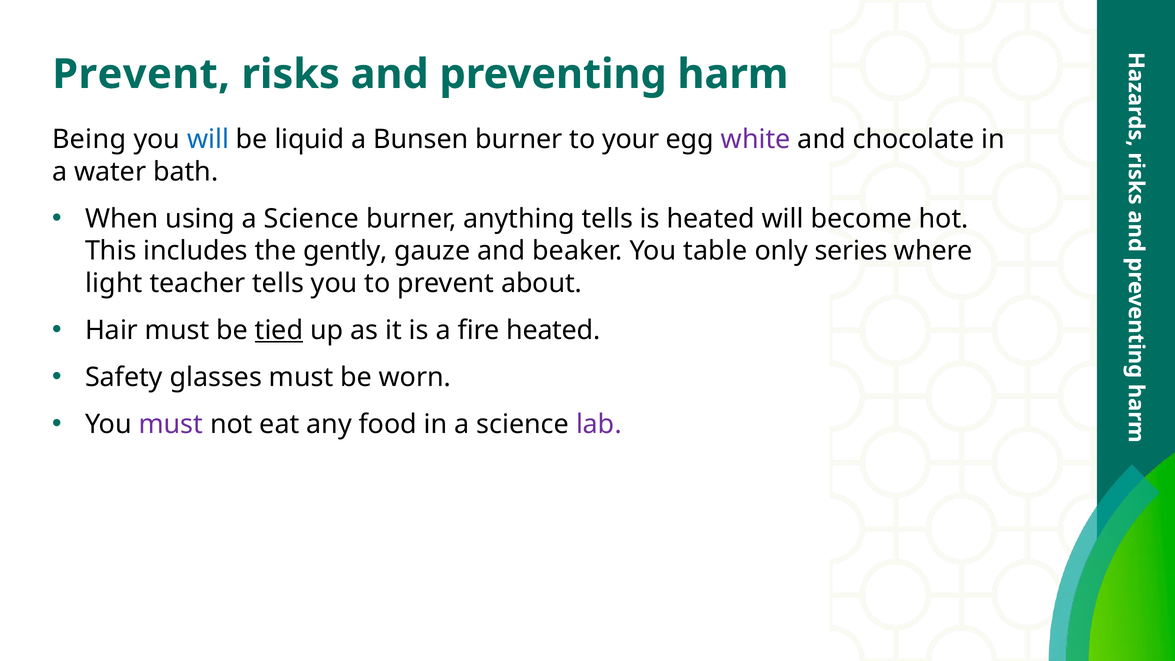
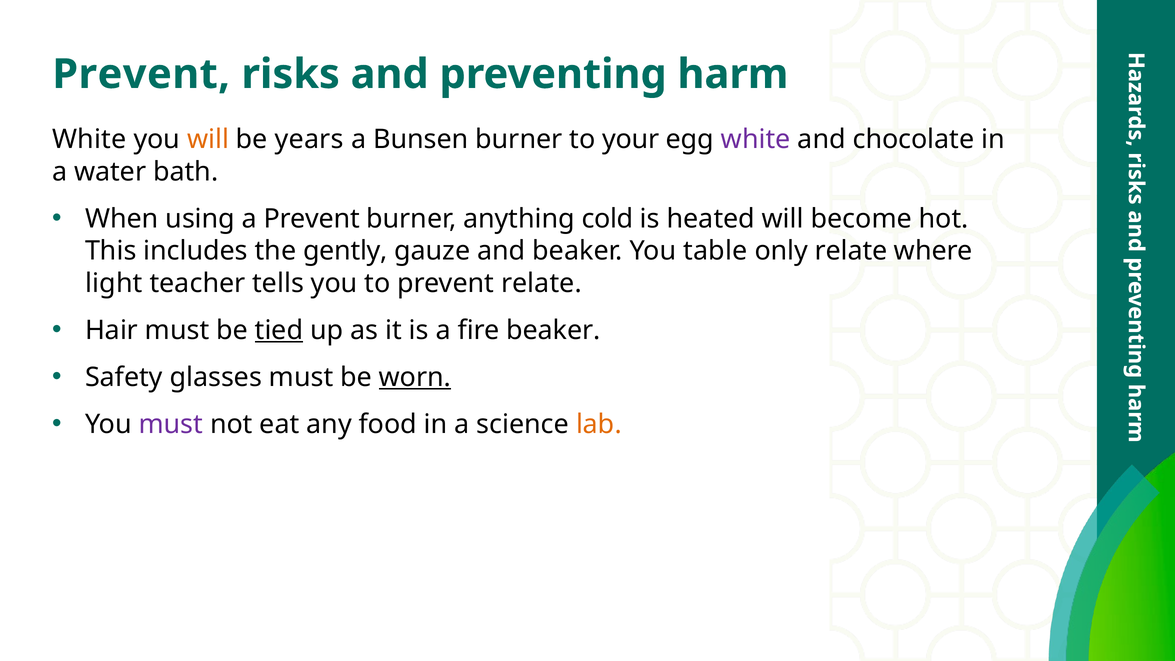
Being at (89, 139): Being -> White
will at (208, 139) colour: blue -> orange
liquid: liquid -> years
using a Science: Science -> Prevent
anything tells: tells -> cold
only series: series -> relate
prevent about: about -> relate
fire heated: heated -> beaker
worn underline: none -> present
lab colour: purple -> orange
